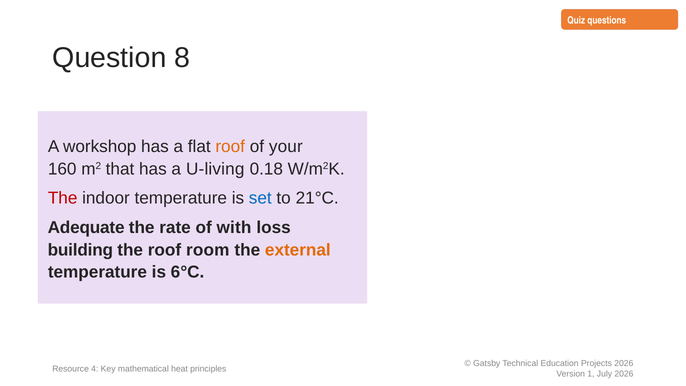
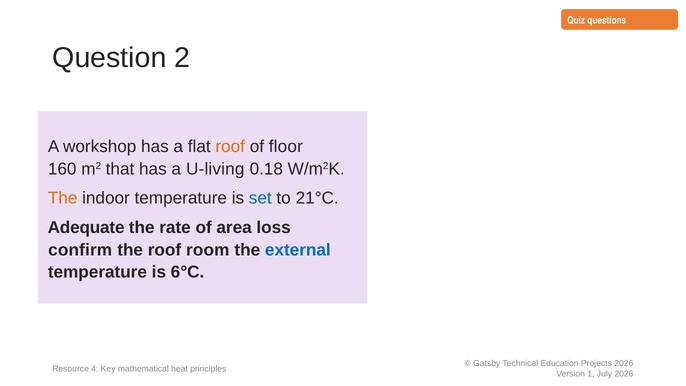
8: 8 -> 2
your: your -> floor
The at (63, 198) colour: red -> orange
with: with -> area
building: building -> confirm
external colour: orange -> blue
